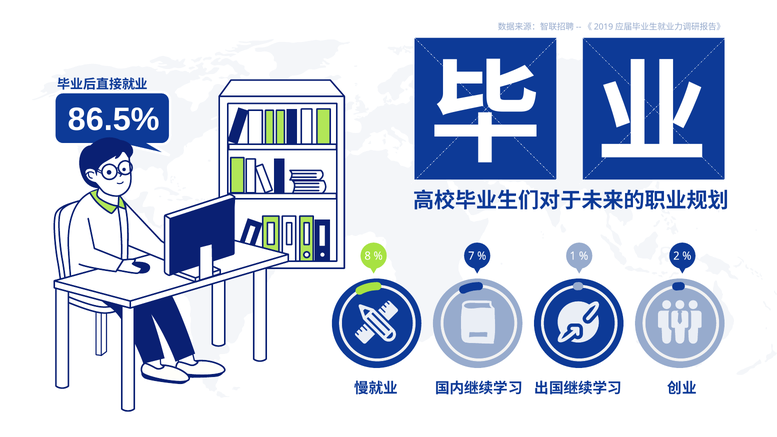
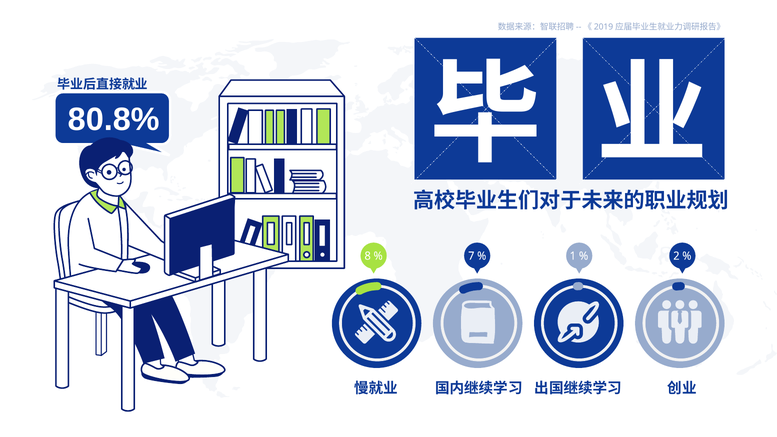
6.5%: 6.5% -> 0.8%
